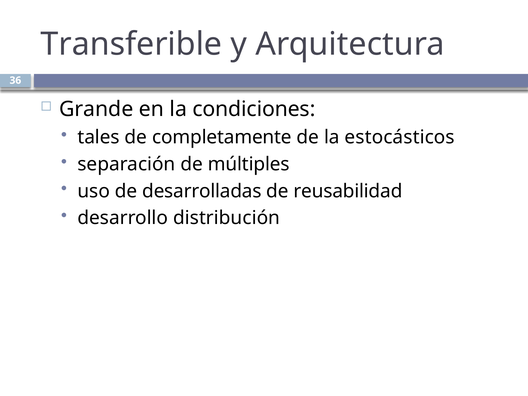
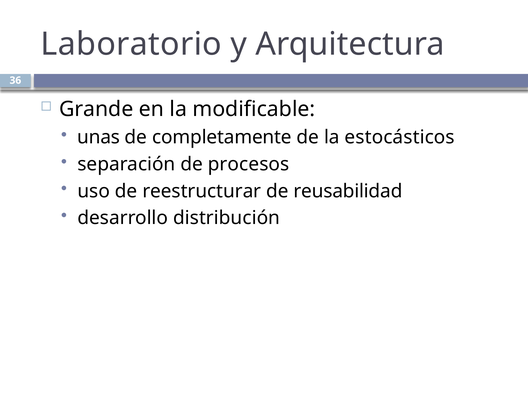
Transferible: Transferible -> Laboratorio
condiciones: condiciones -> modificable
tales: tales -> unas
múltiples: múltiples -> procesos
desarrolladas: desarrolladas -> reestructurar
